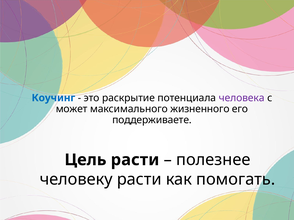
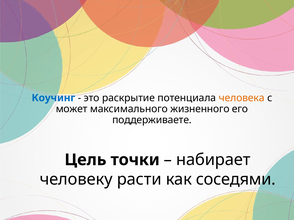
человека colour: purple -> orange
Цель расти: расти -> точки
полезнее: полезнее -> набирает
помогать: помогать -> соседями
